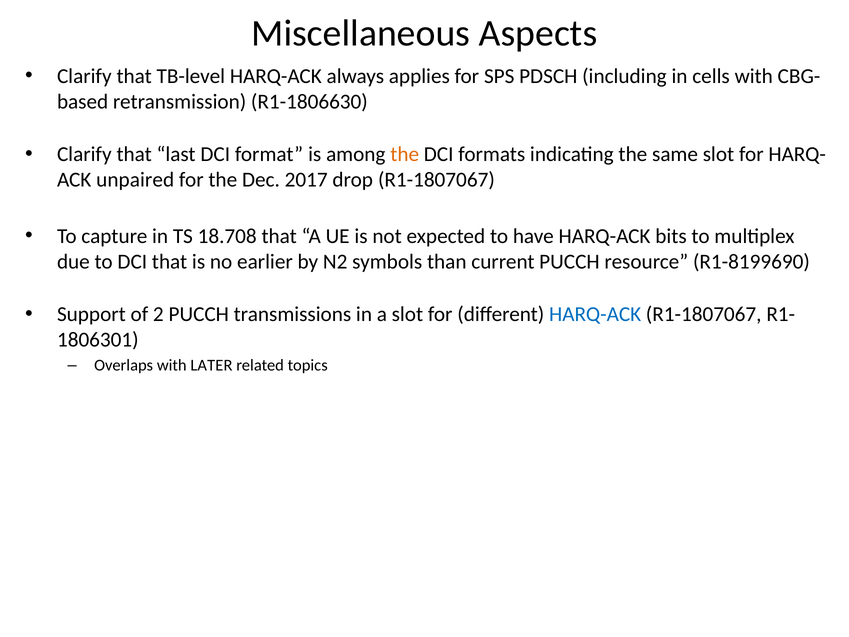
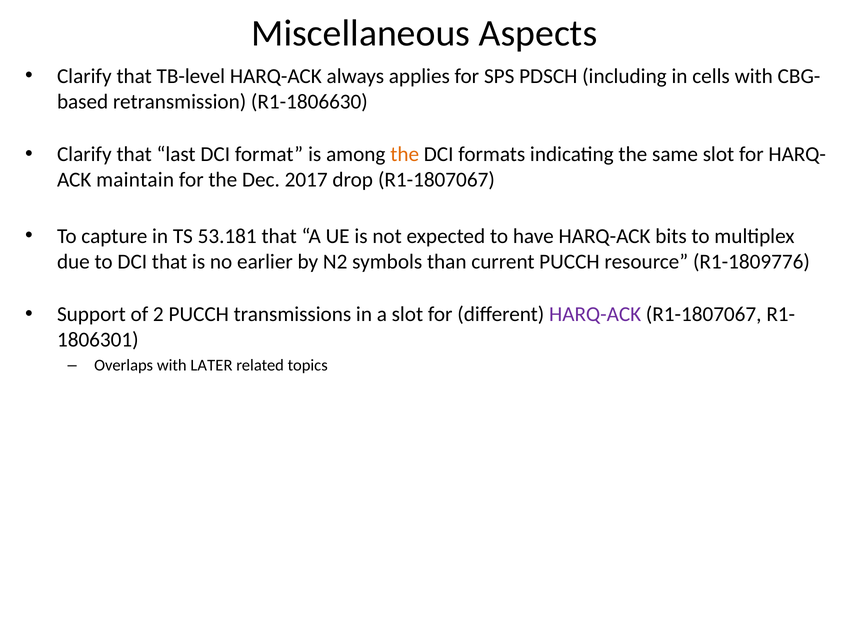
unpaired: unpaired -> maintain
18.708: 18.708 -> 53.181
R1-8199690: R1-8199690 -> R1-1809776
HARQ-ACK at (595, 314) colour: blue -> purple
